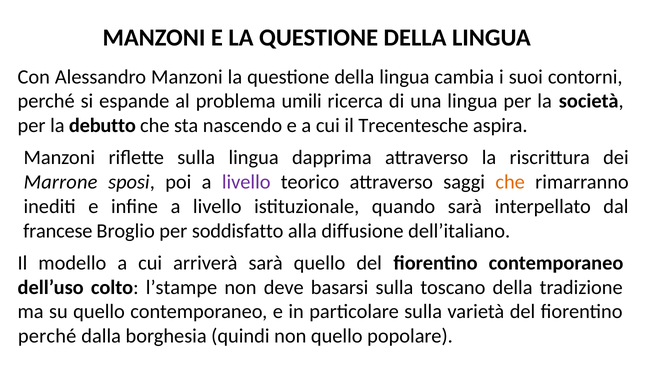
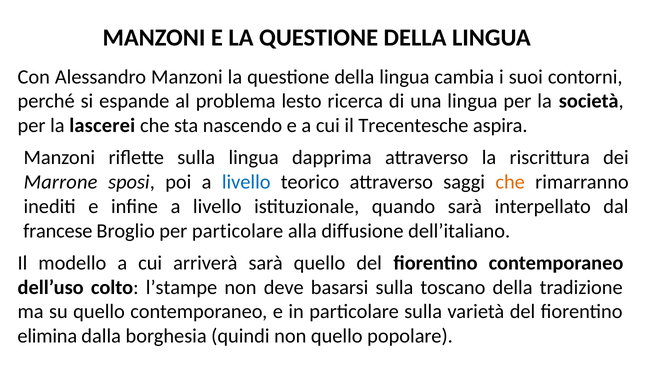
umili: umili -> lesto
debutto: debutto -> lascerei
livello at (246, 182) colour: purple -> blue
per soddisfatto: soddisfatto -> particolare
perché at (47, 336): perché -> elimina
